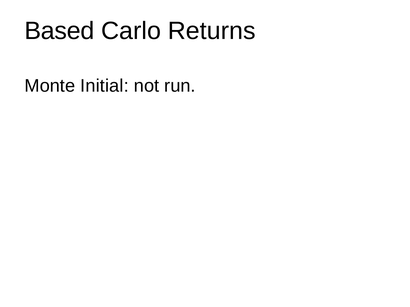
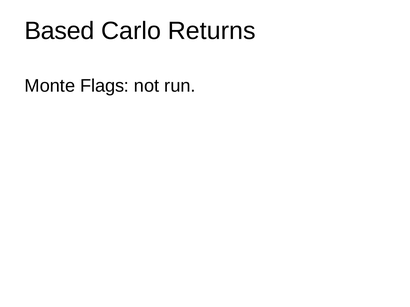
Initial: Initial -> Flags
